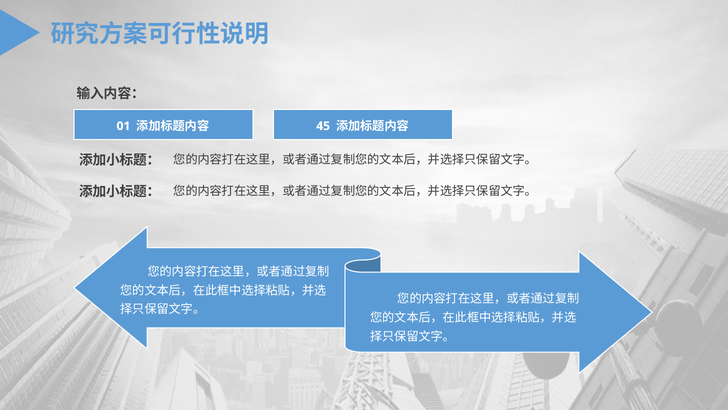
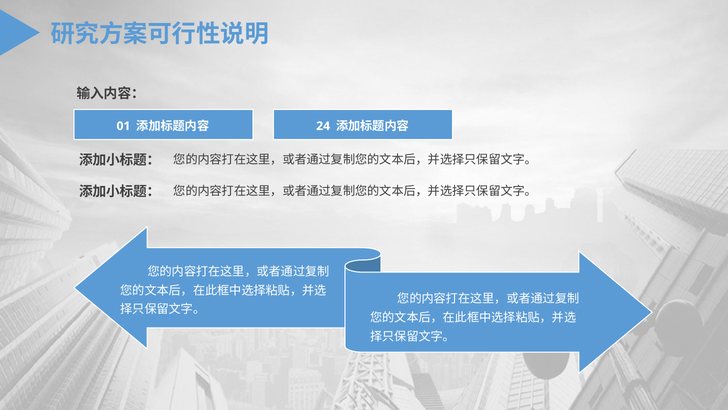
45: 45 -> 24
